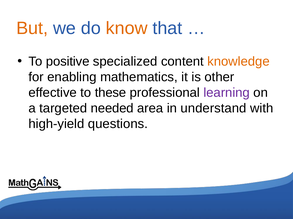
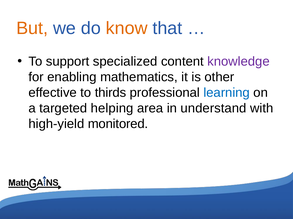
positive: positive -> support
knowledge colour: orange -> purple
these: these -> thirds
learning colour: purple -> blue
needed: needed -> helping
questions: questions -> monitored
